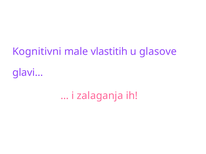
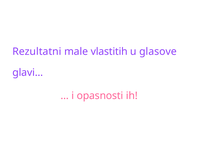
Kognitivni: Kognitivni -> Rezultatni
zalaganja: zalaganja -> opasnosti
